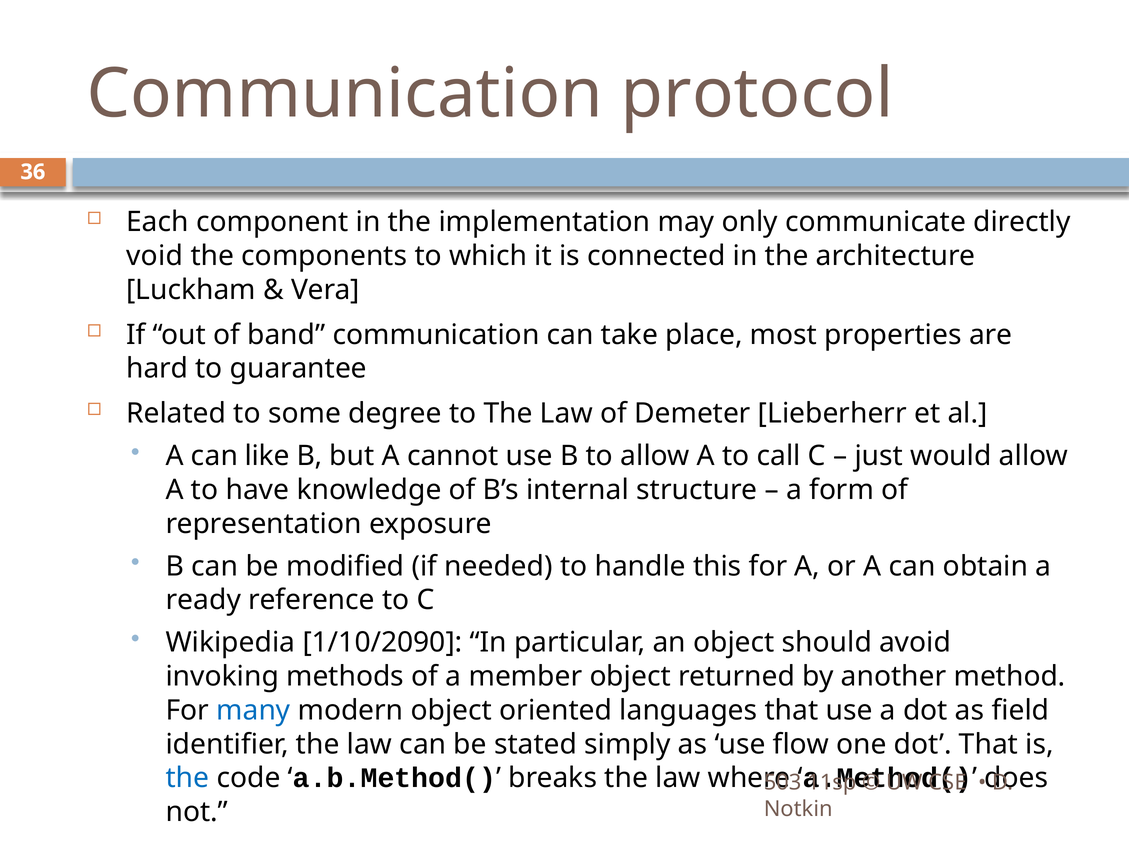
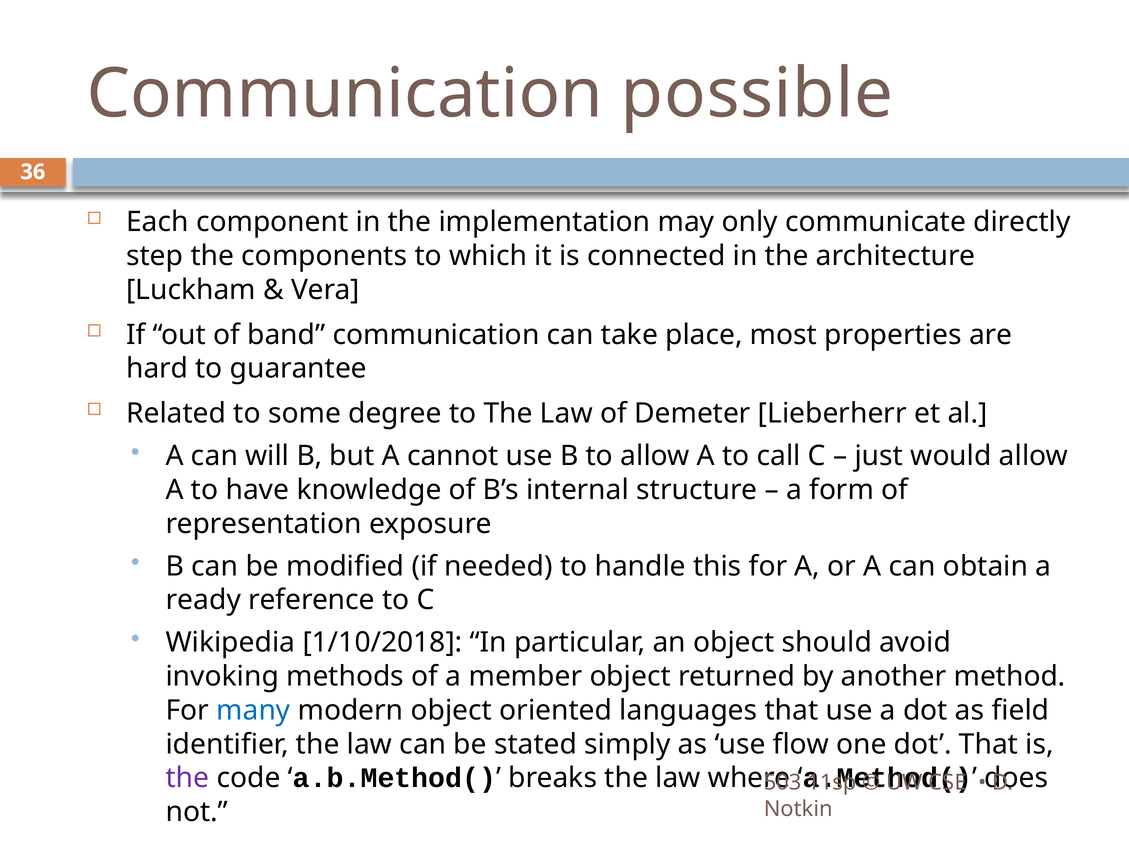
protocol: protocol -> possible
void: void -> step
like: like -> will
1/10/2090: 1/10/2090 -> 1/10/2018
the at (188, 778) colour: blue -> purple
